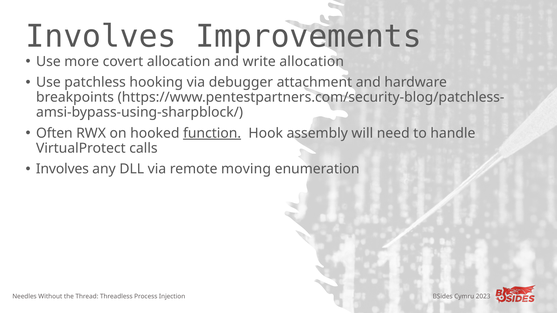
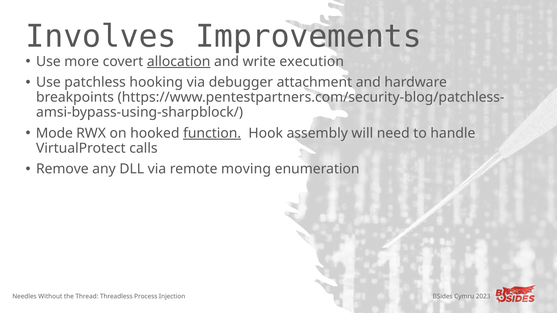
allocation at (179, 62) underline: none -> present
write allocation: allocation -> execution
Often: Often -> Mode
Involves at (62, 169): Involves -> Remove
